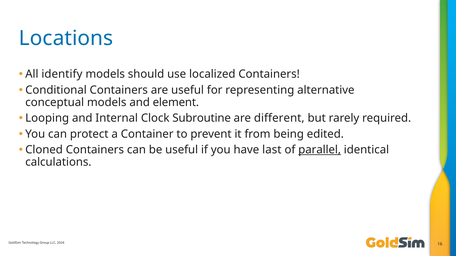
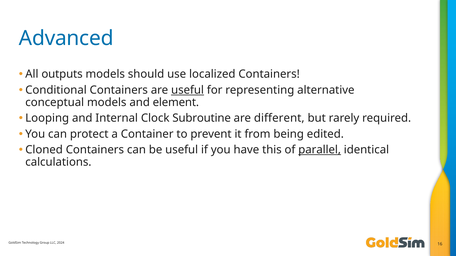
Locations: Locations -> Advanced
identify: identify -> outputs
useful at (188, 90) underline: none -> present
last: last -> this
